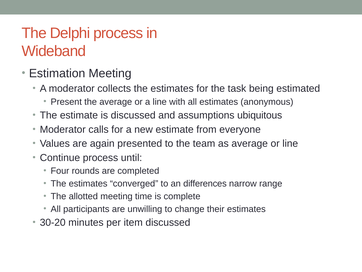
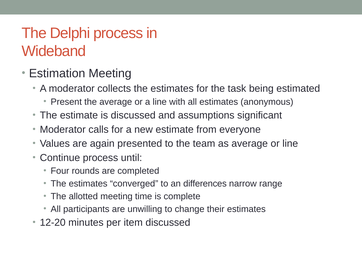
ubiquitous: ubiquitous -> significant
30-20: 30-20 -> 12-20
